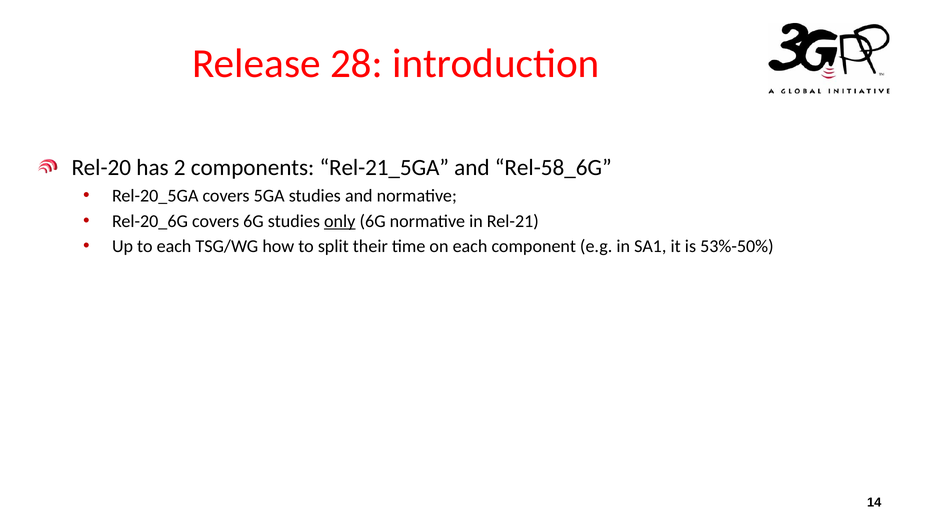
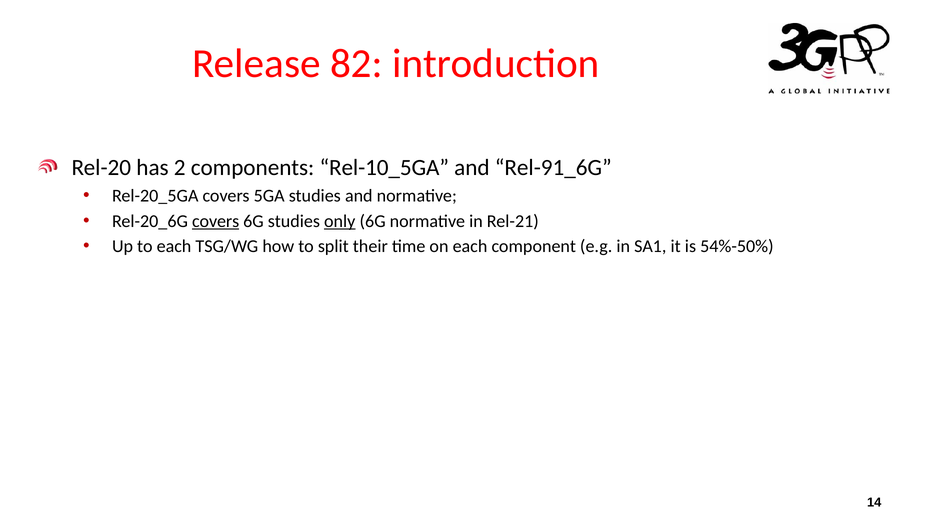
28: 28 -> 82
Rel-21_5GA: Rel-21_5GA -> Rel-10_5GA
Rel-58_6G: Rel-58_6G -> Rel-91_6G
covers at (216, 221) underline: none -> present
53%-50%: 53%-50% -> 54%-50%
